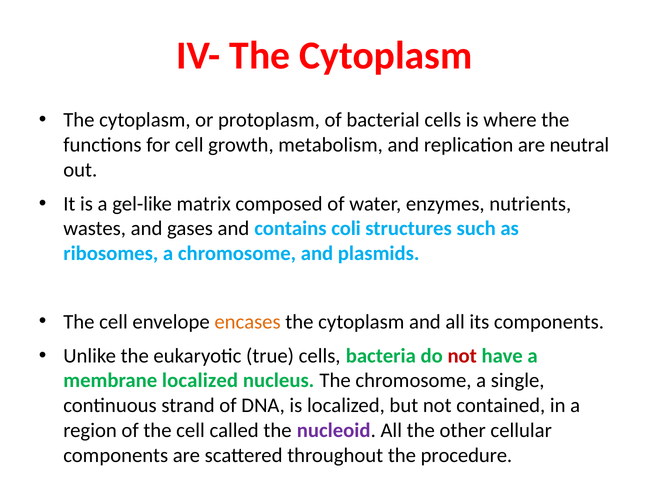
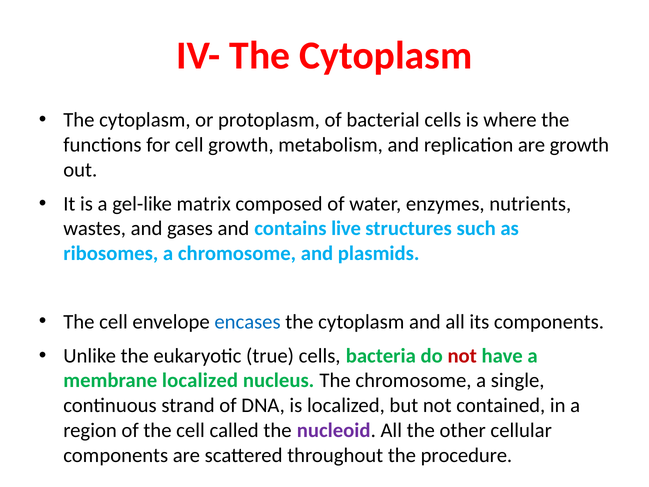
are neutral: neutral -> growth
coli: coli -> live
encases colour: orange -> blue
